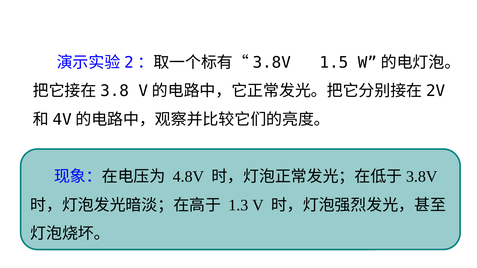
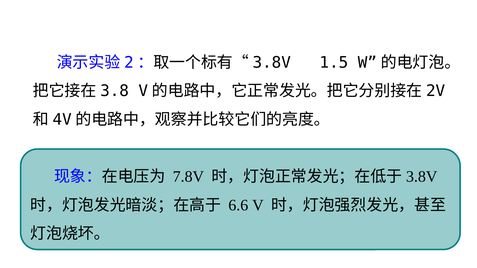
4.8V: 4.8V -> 7.8V
1.3: 1.3 -> 6.6
